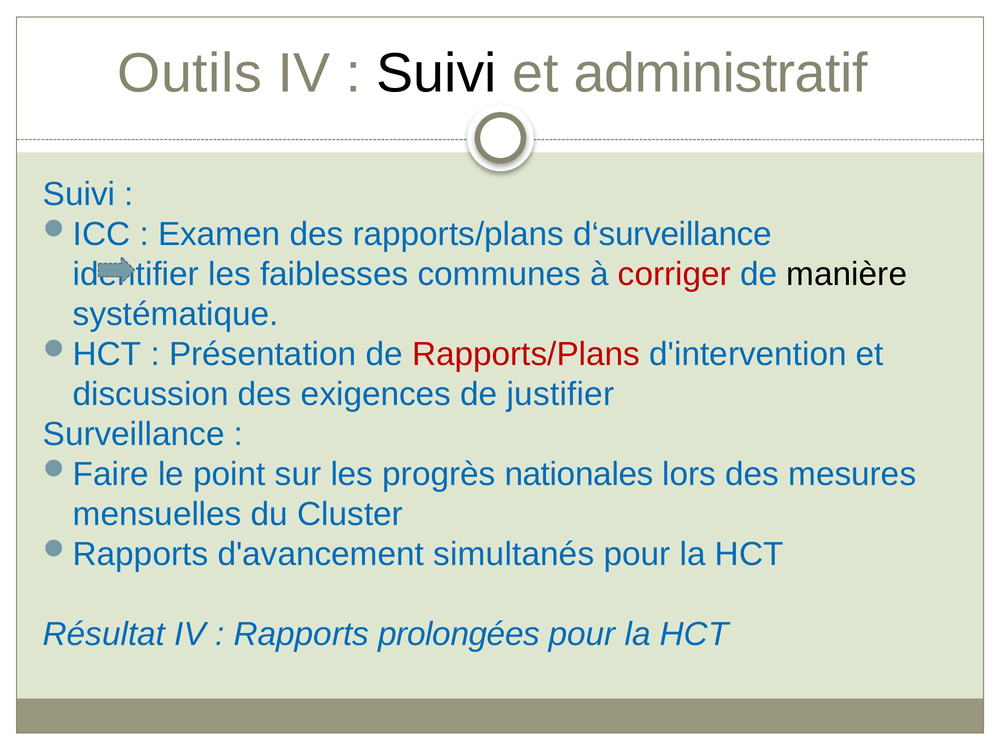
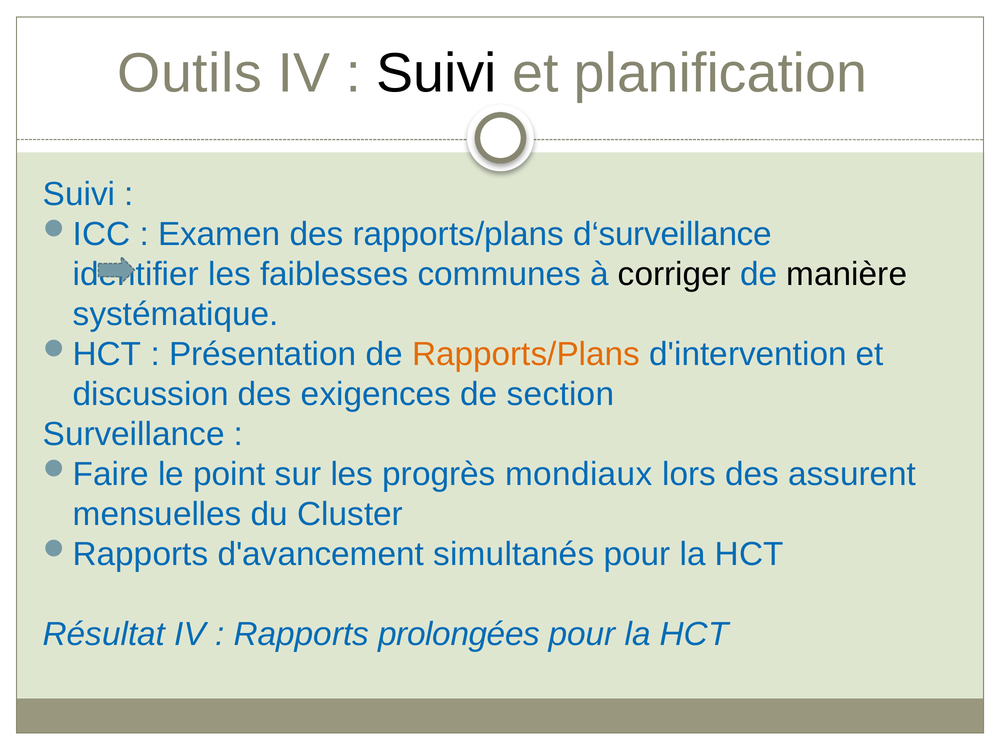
administratif: administratif -> planification
corriger colour: red -> black
Rapports/Plans at (526, 355) colour: red -> orange
justifier: justifier -> section
nationales: nationales -> mondiaux
mesures: mesures -> assurent
